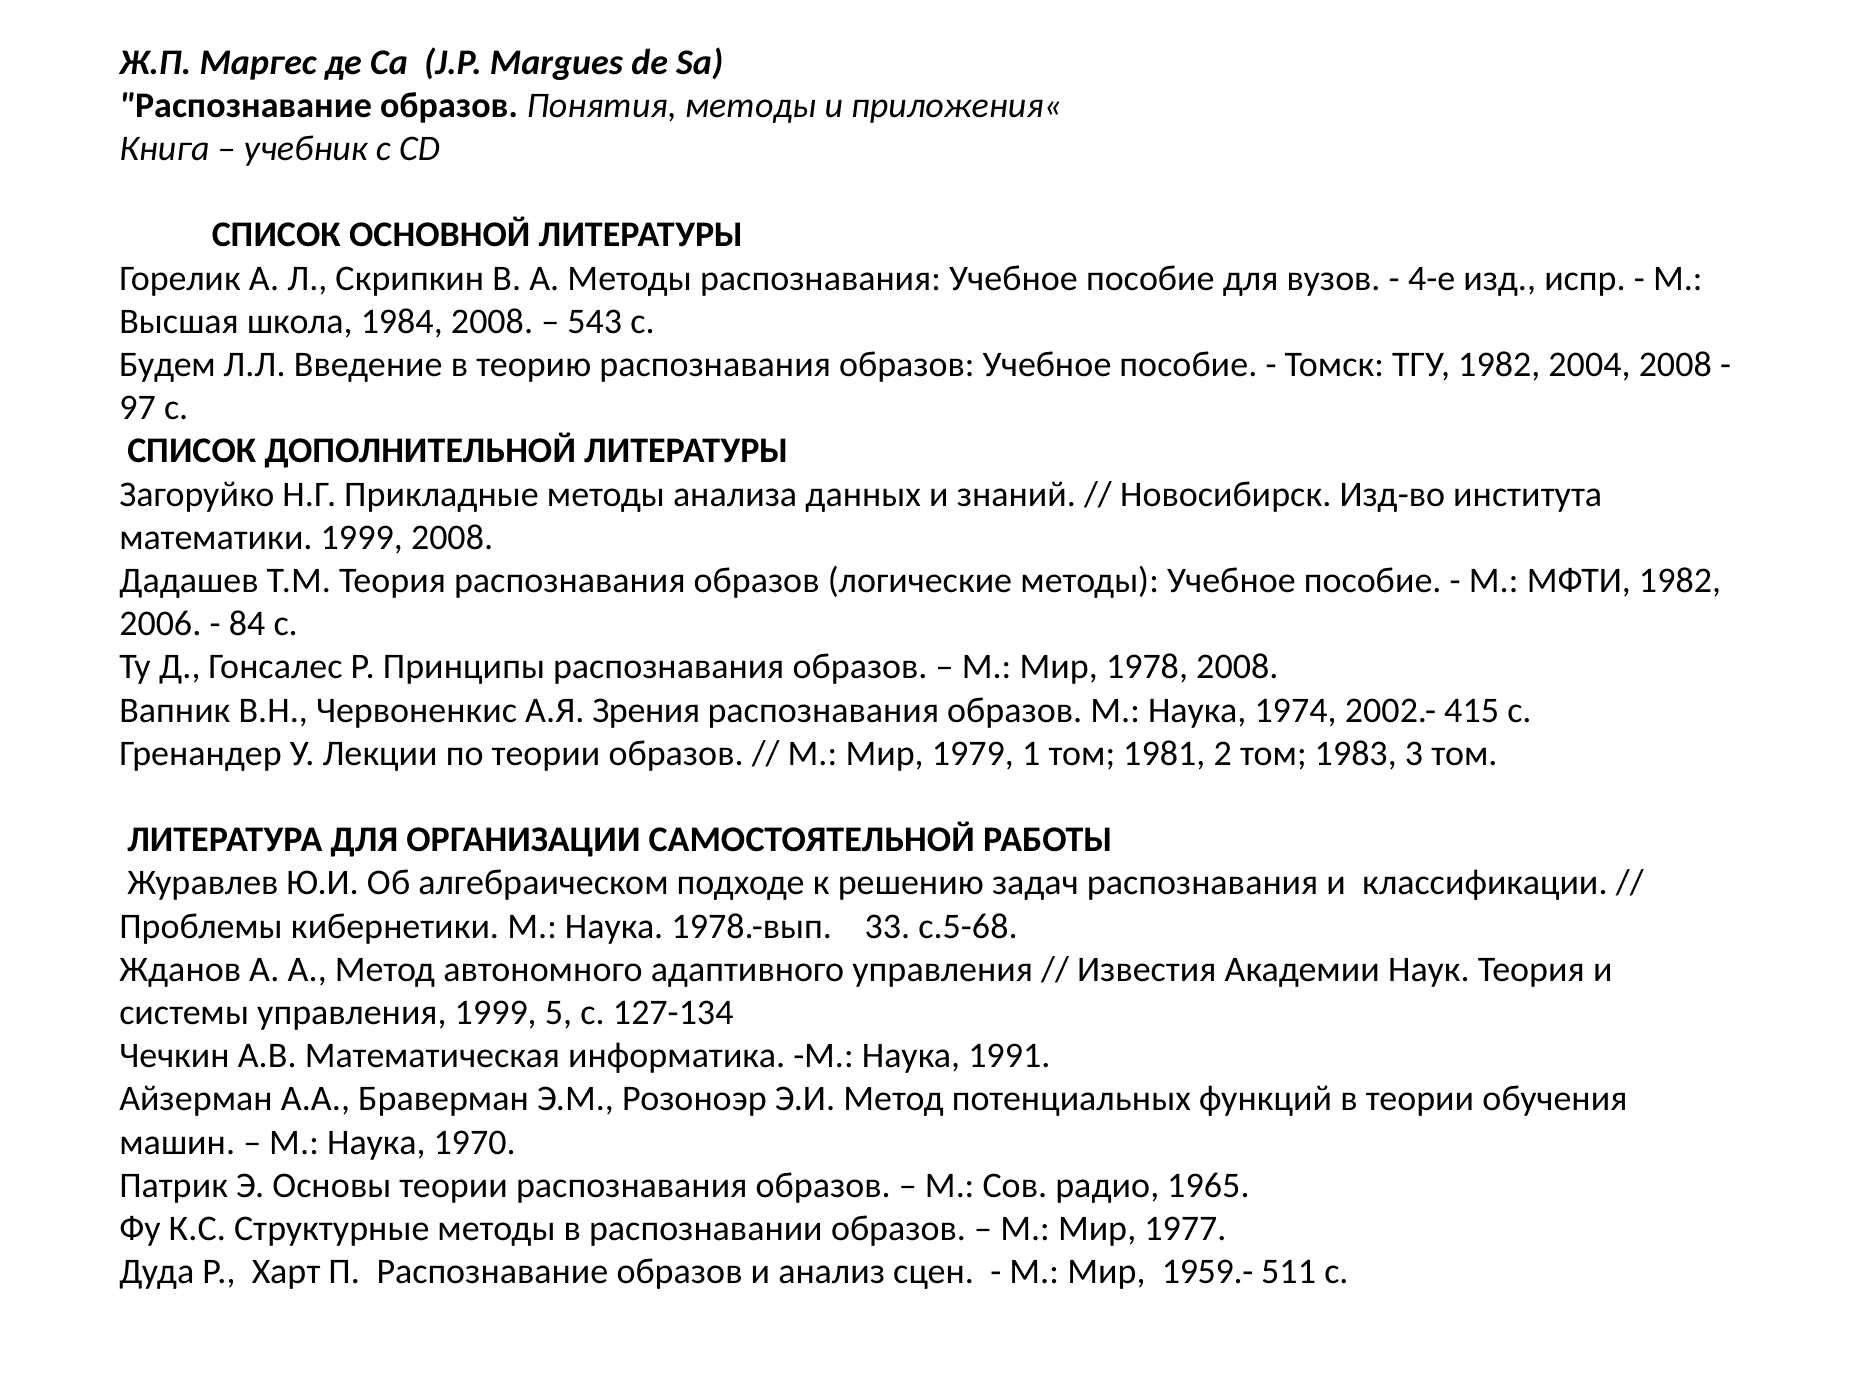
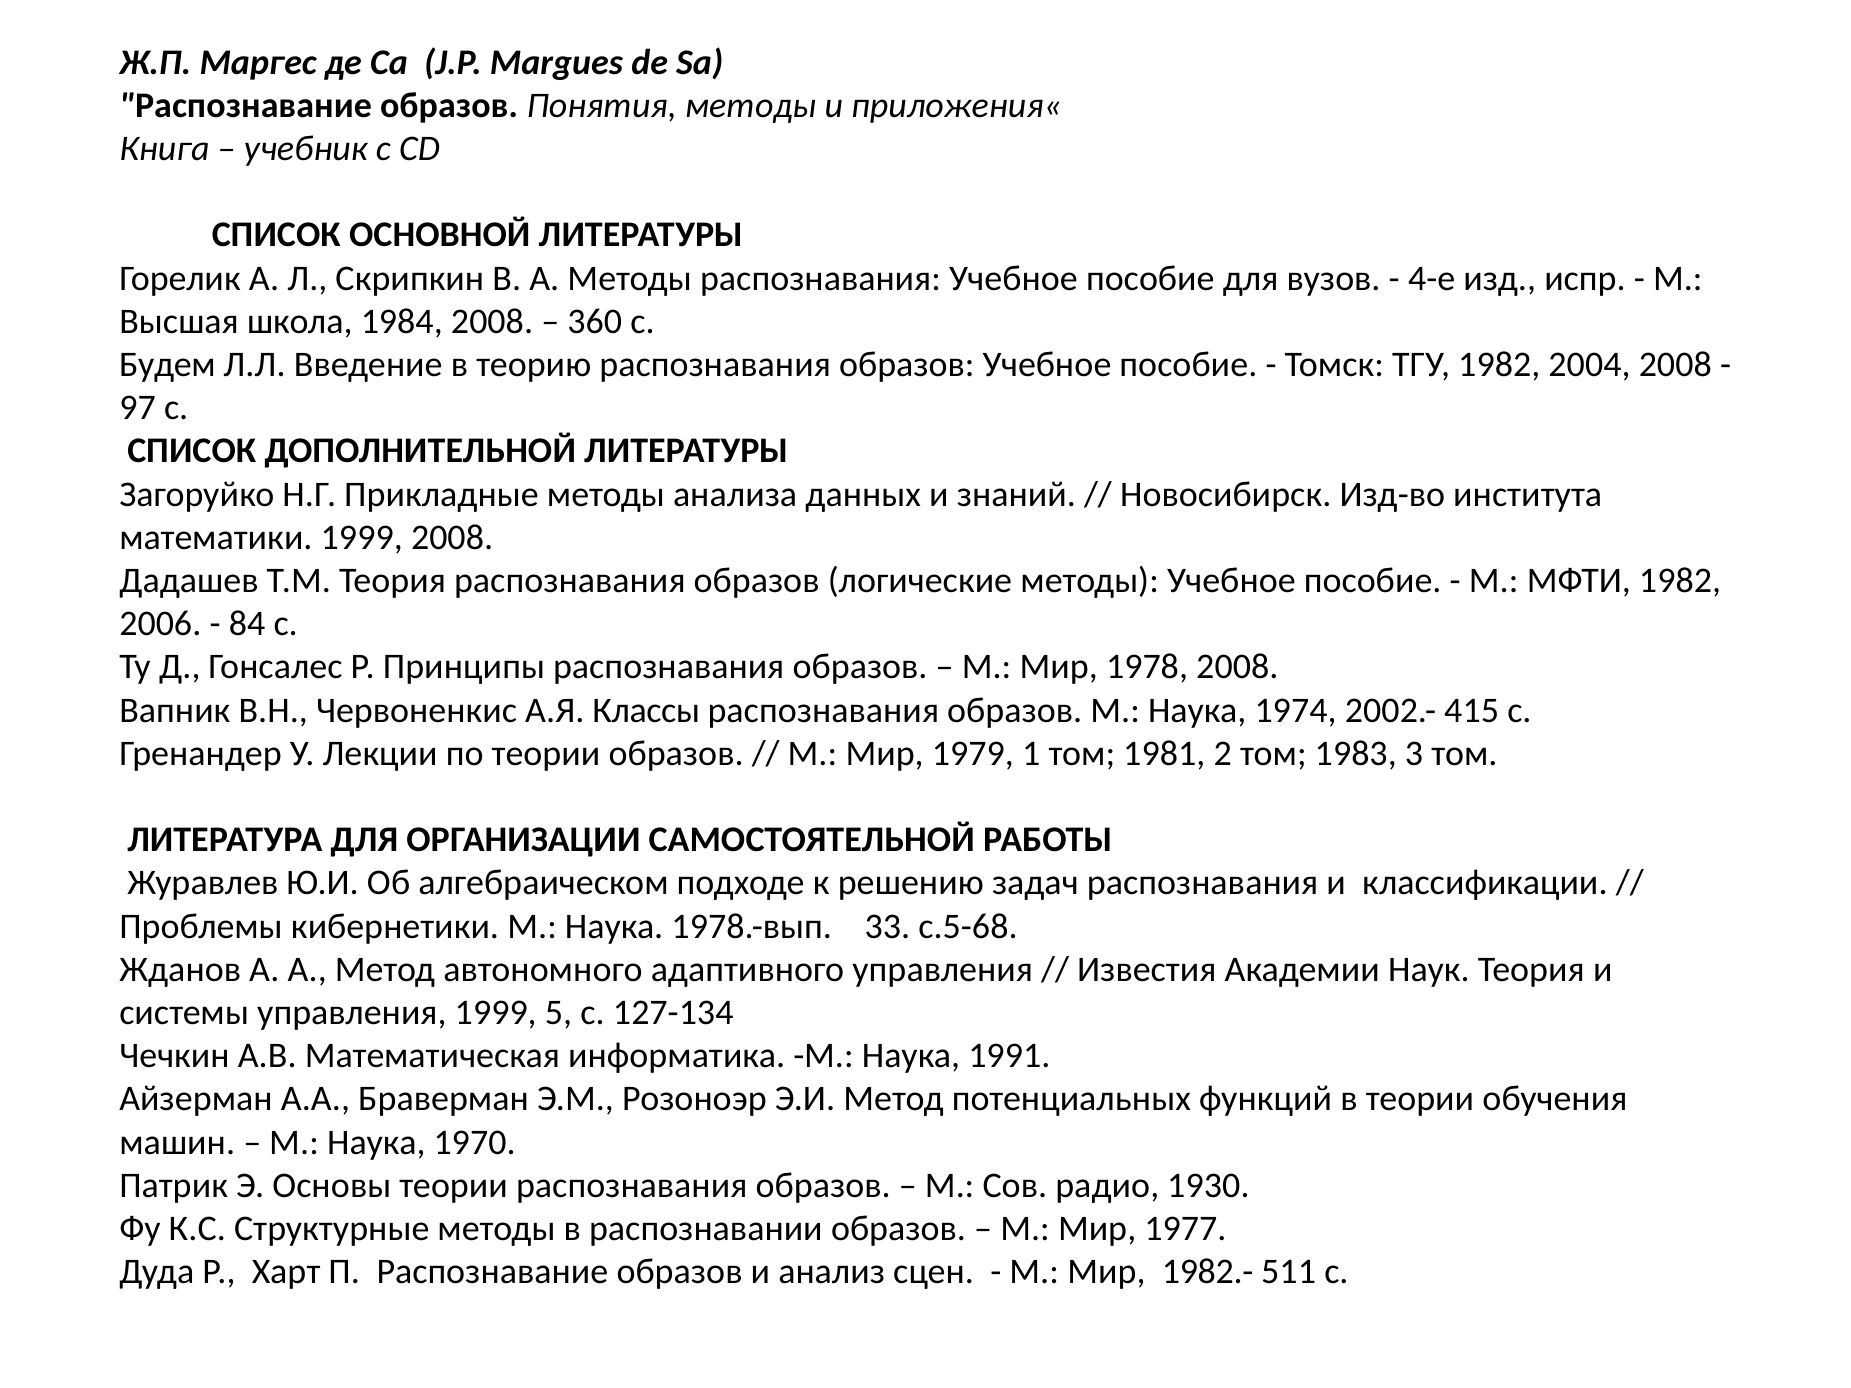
543: 543 -> 360
Зрения: Зрения -> Классы
1965: 1965 -> 1930
1959.-: 1959.- -> 1982.-
